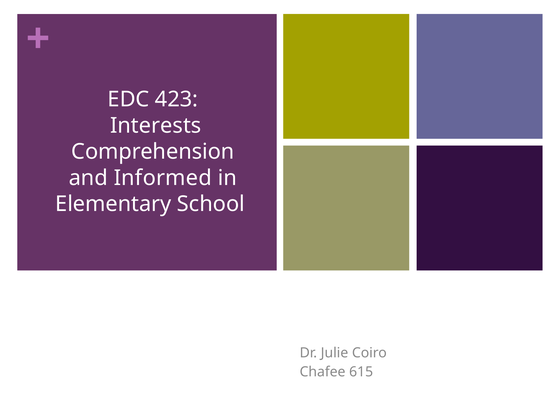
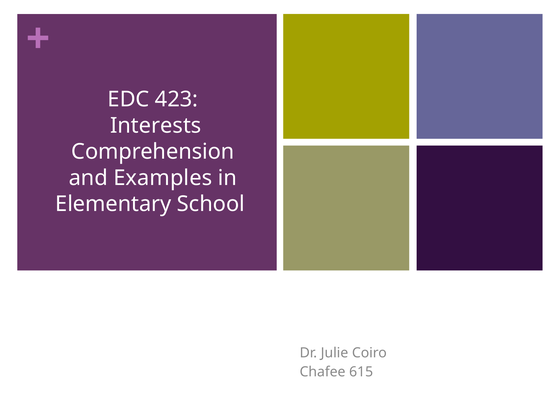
Informed: Informed -> Examples
